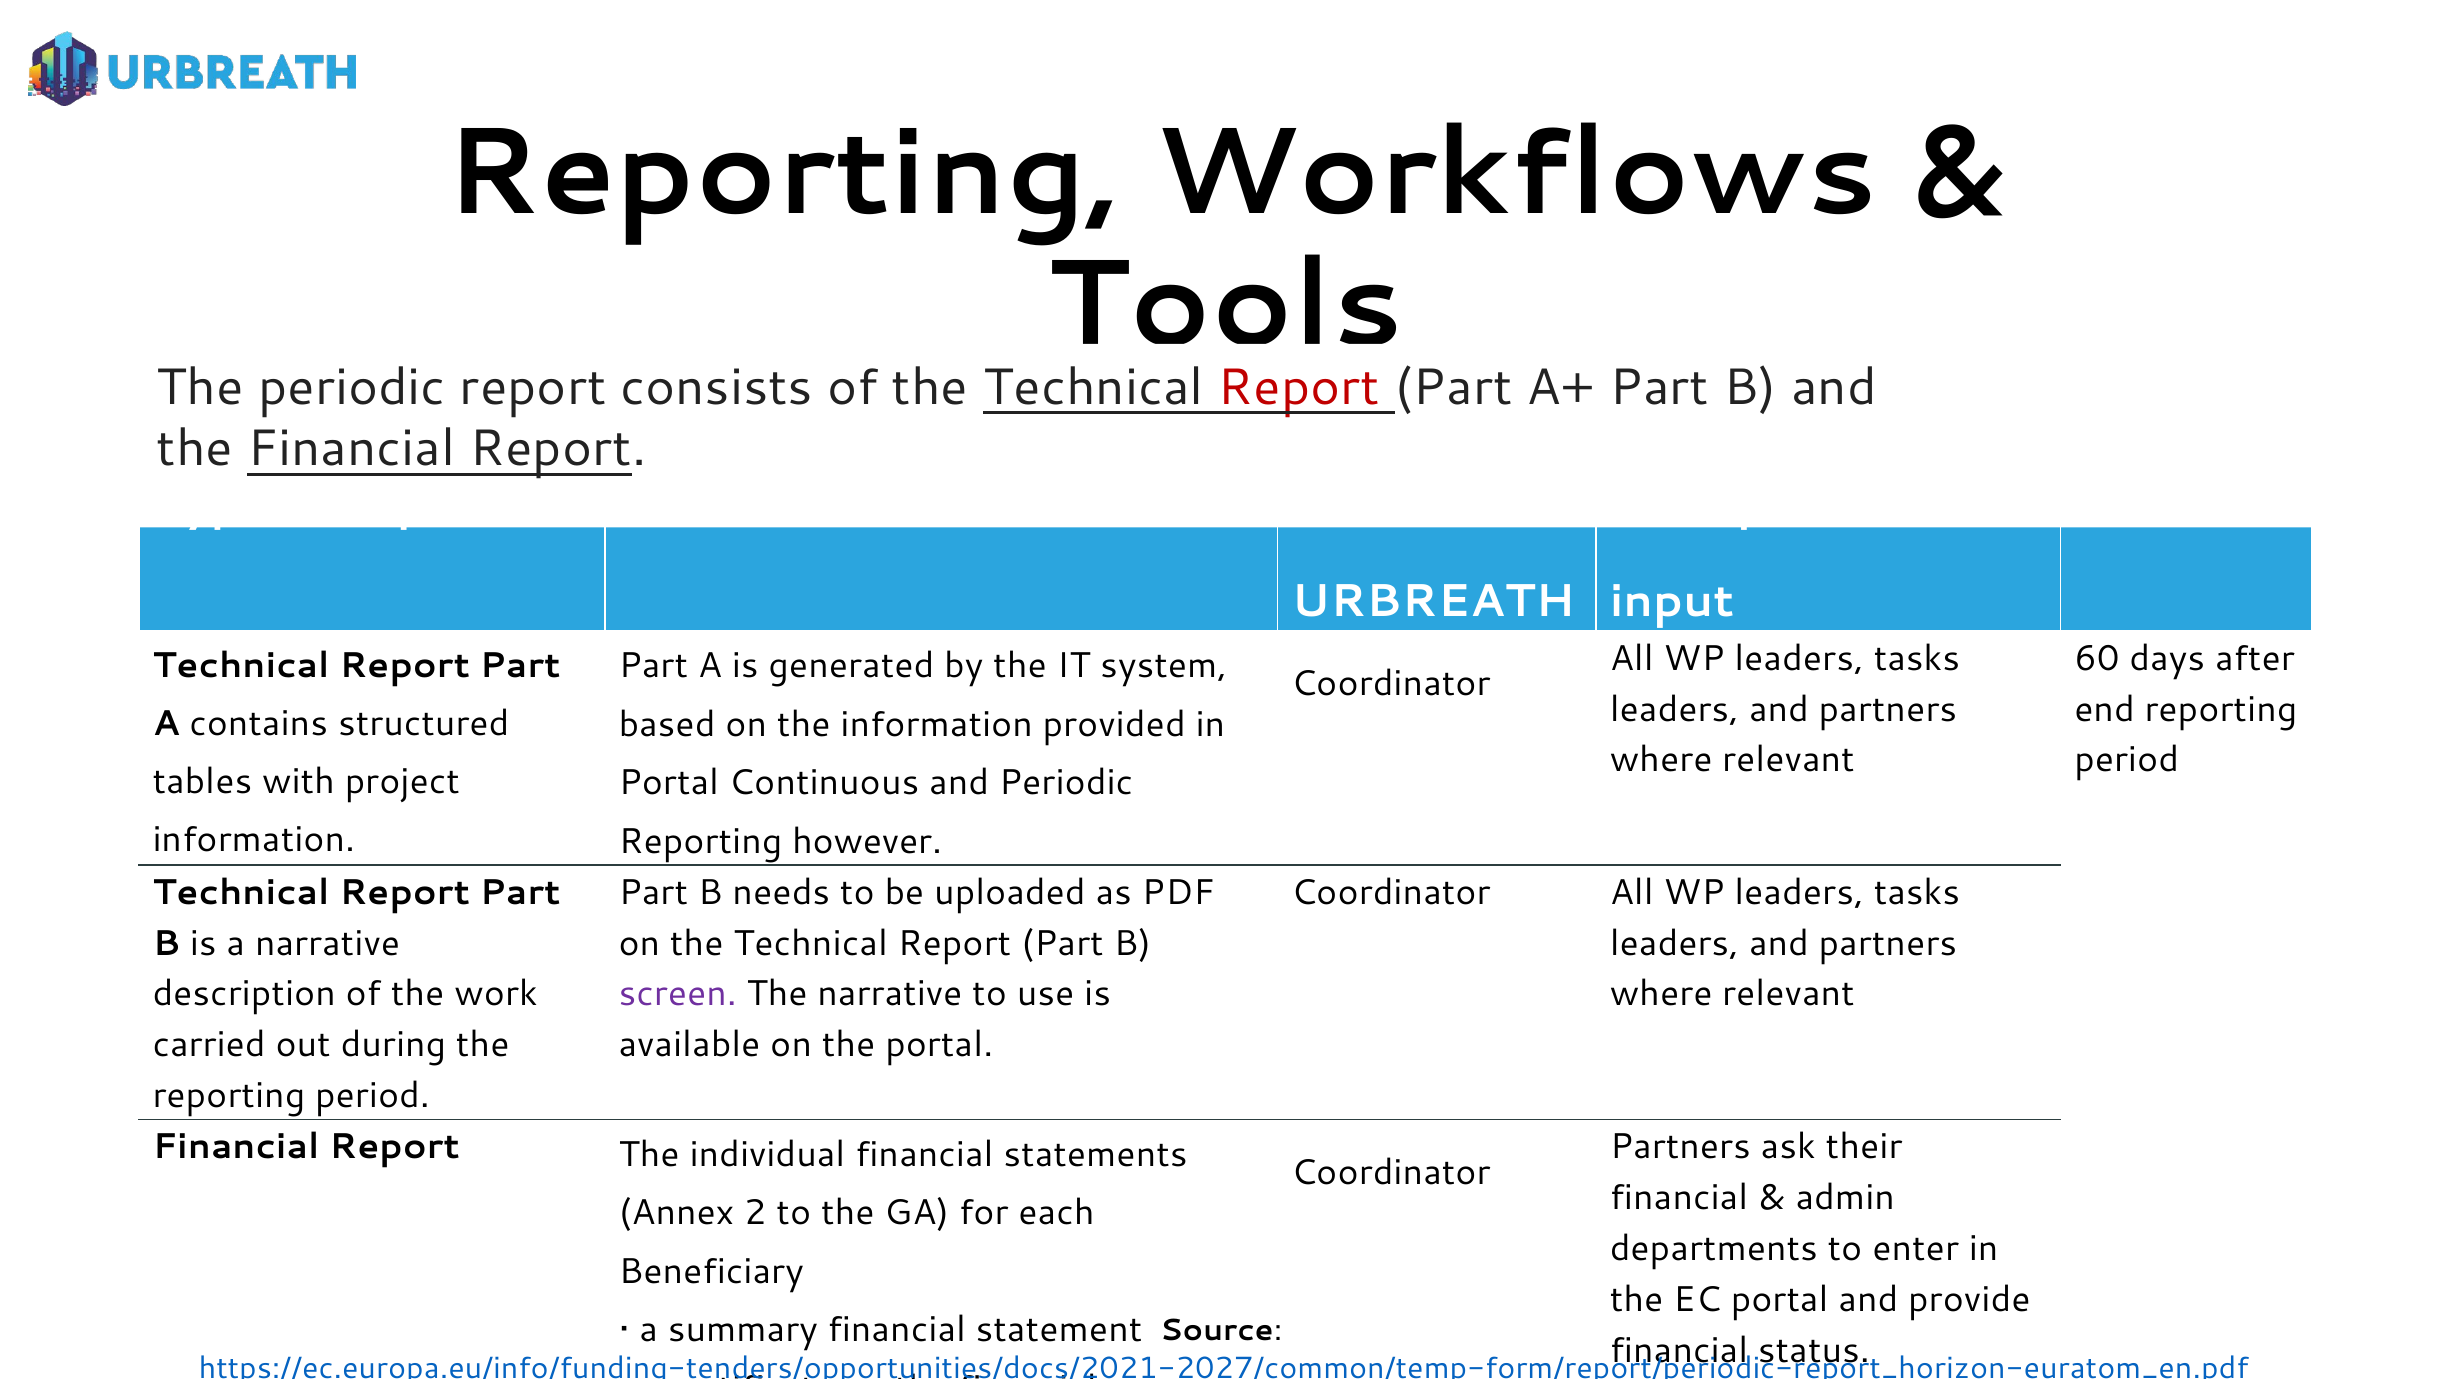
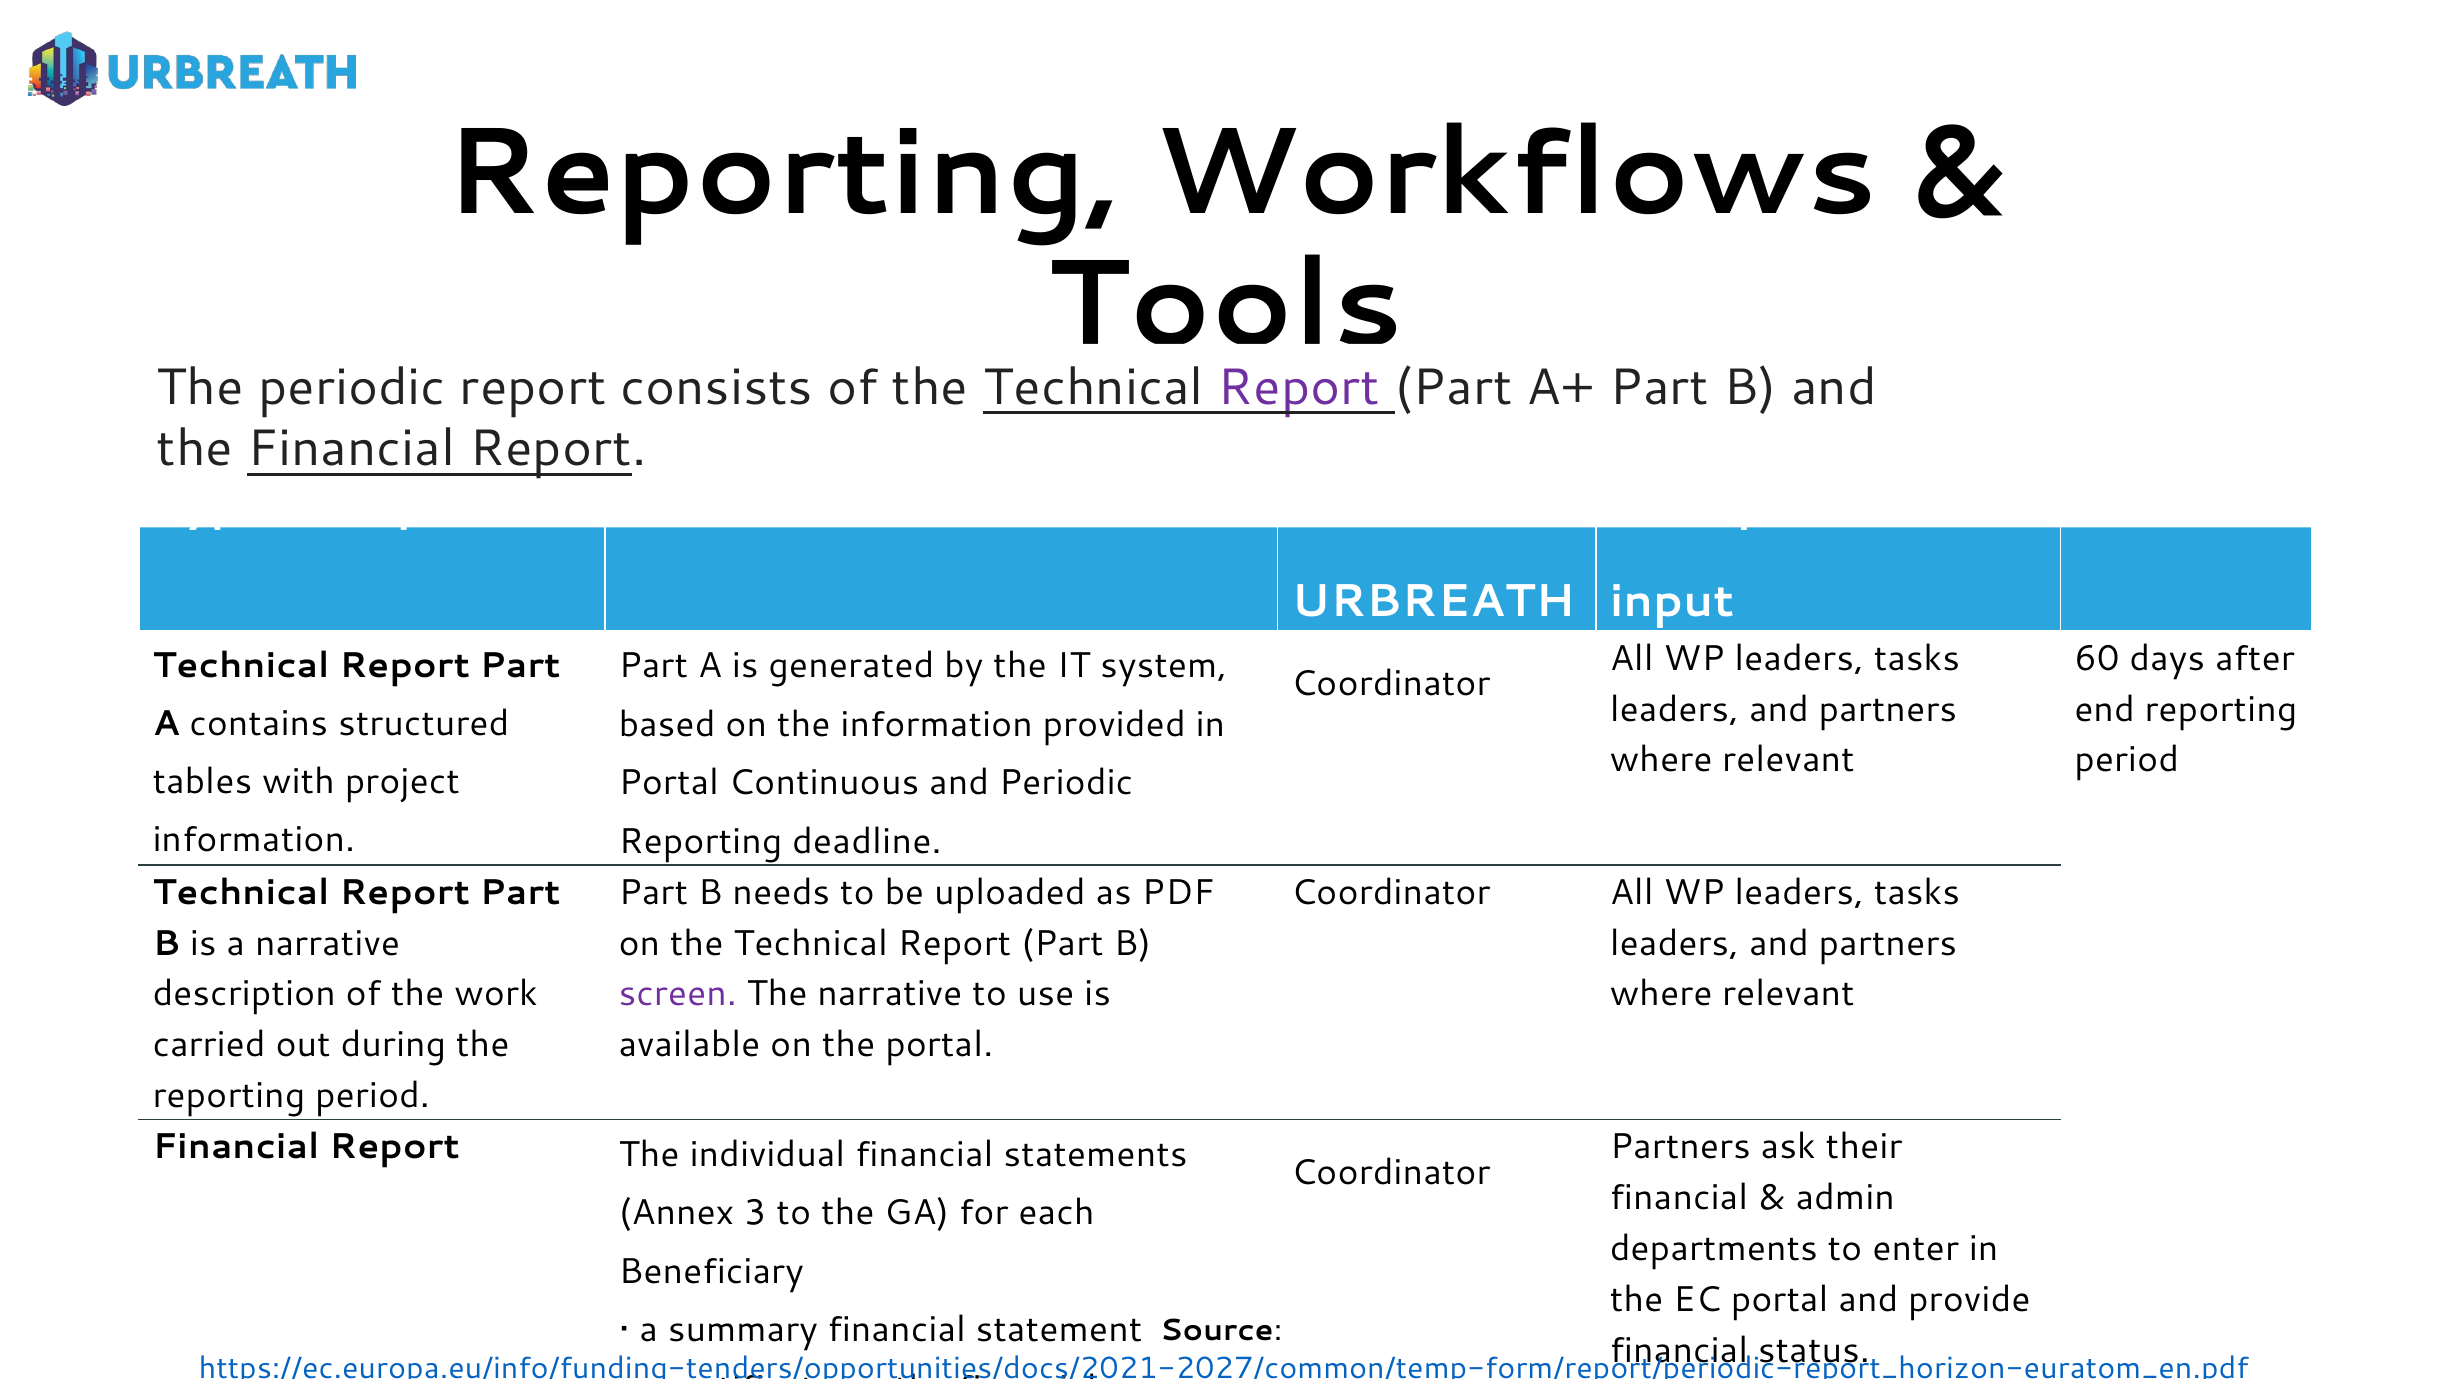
Report at (1299, 387) colour: red -> purple
however: however -> deadline
2: 2 -> 3
